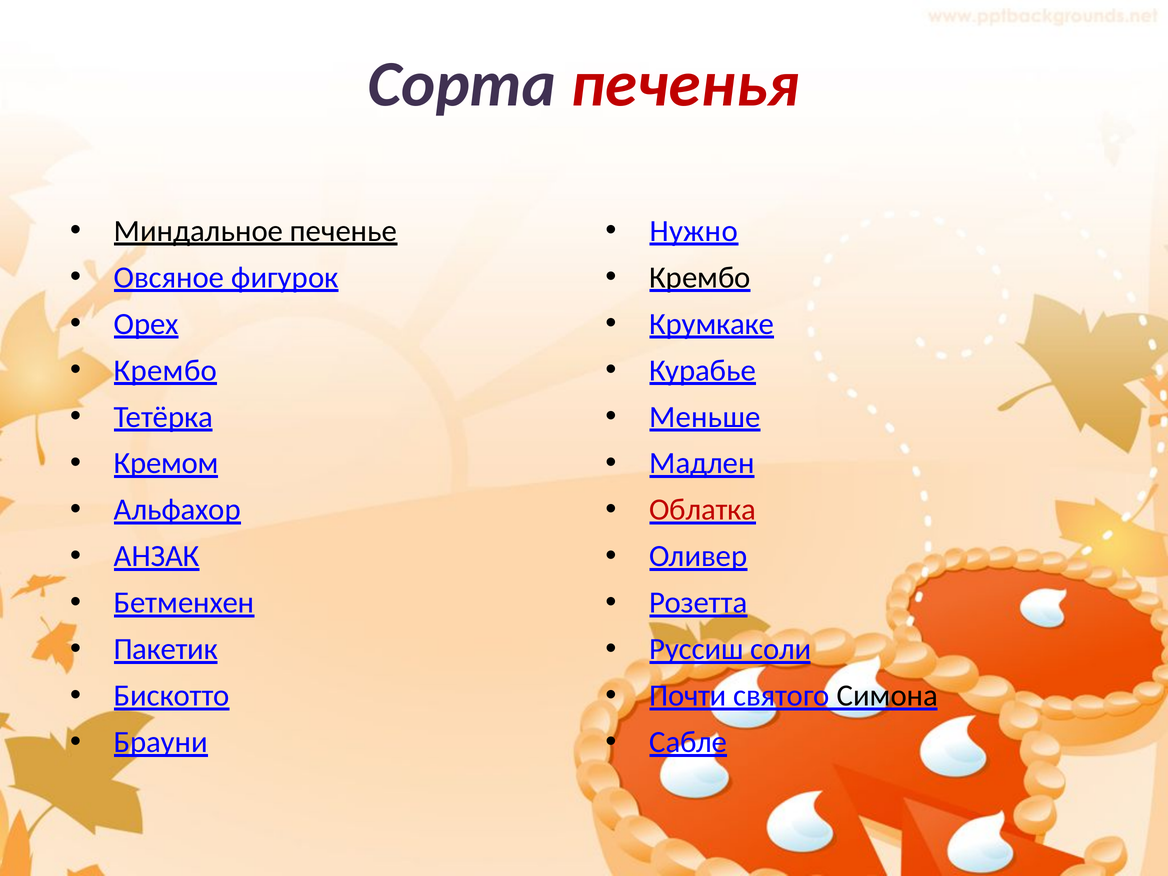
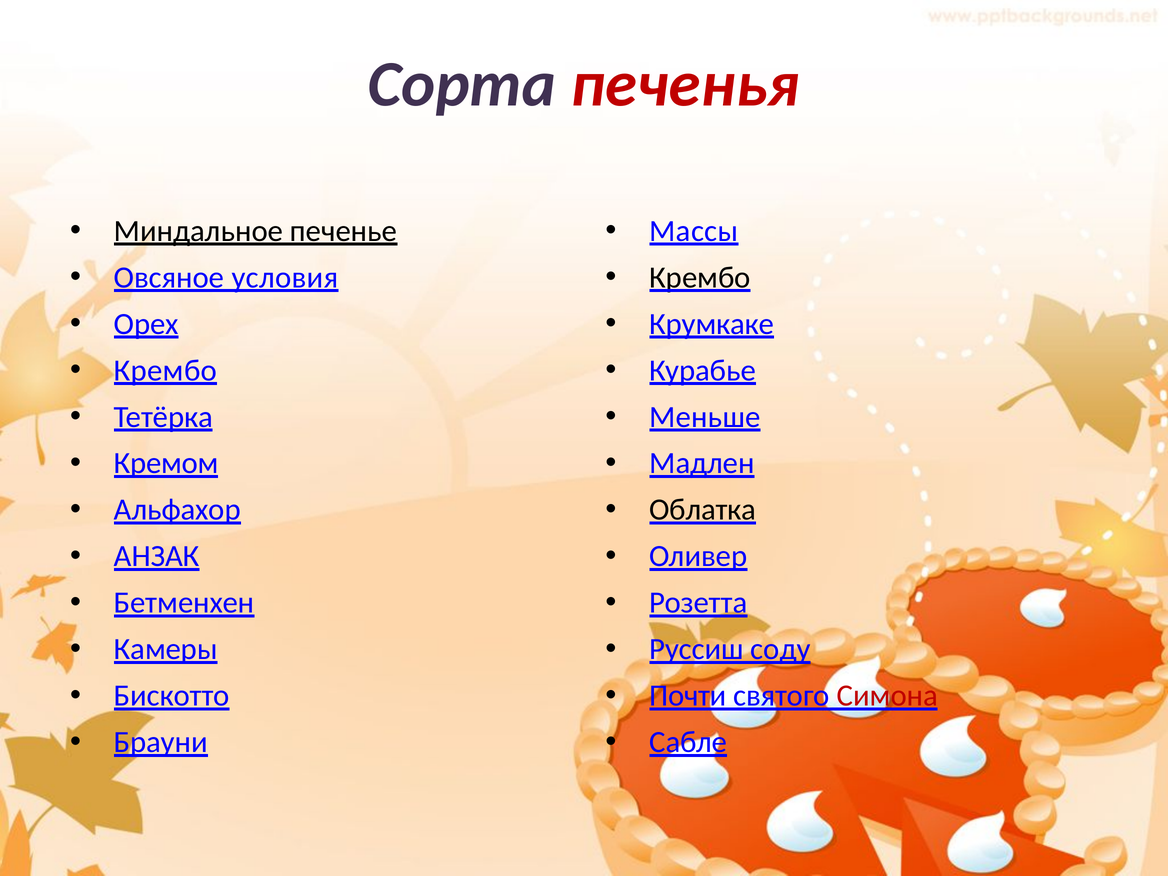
Нужно: Нужно -> Массы
фигурок: фигурок -> условия
Облатка colour: red -> black
Пакетик: Пакетик -> Камеры
соли: соли -> соду
Симона colour: black -> red
